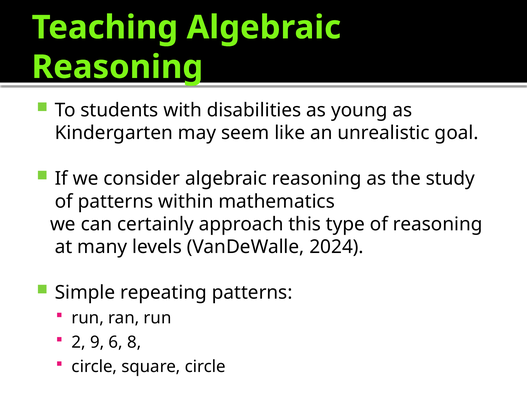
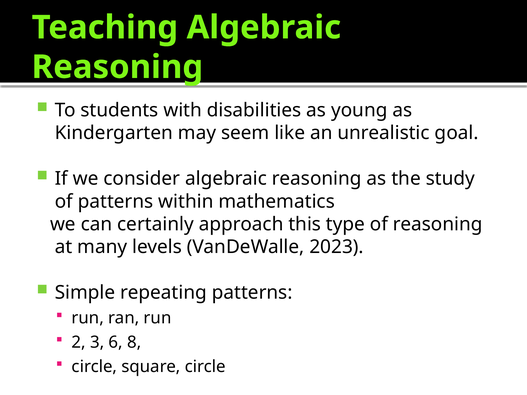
2024: 2024 -> 2023
9: 9 -> 3
